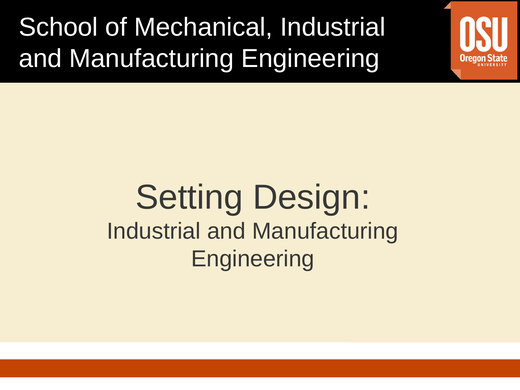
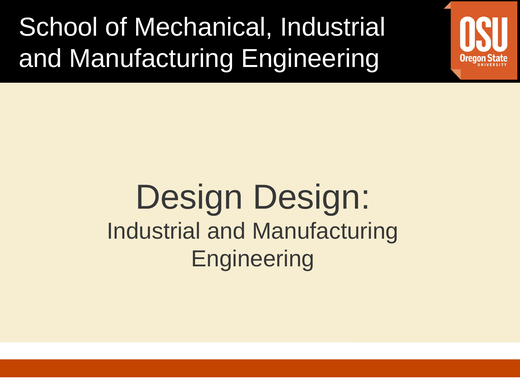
Setting at (189, 197): Setting -> Design
